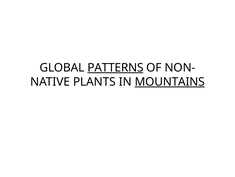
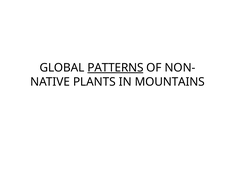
MOUNTAINS underline: present -> none
